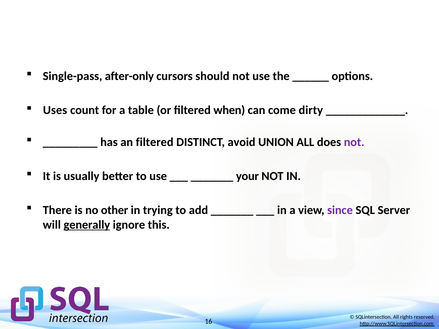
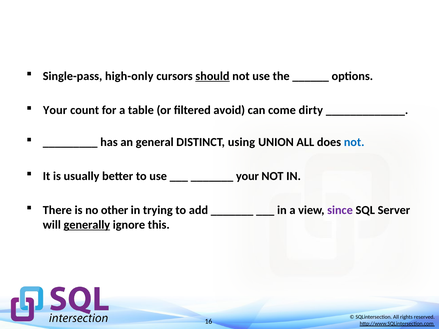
after-only: after-only -> high-only
should underline: none -> present
Uses at (55, 110): Uses -> Your
when: when -> avoid
an filtered: filtered -> general
avoid: avoid -> using
not at (354, 142) colour: purple -> blue
